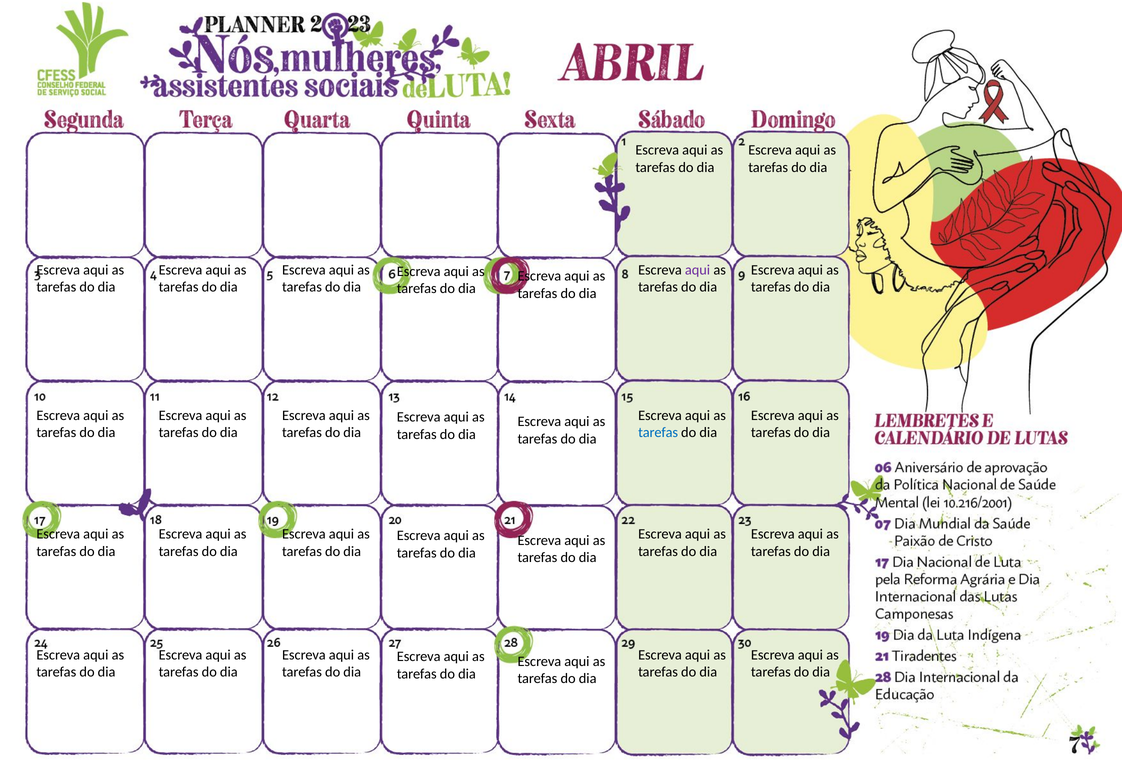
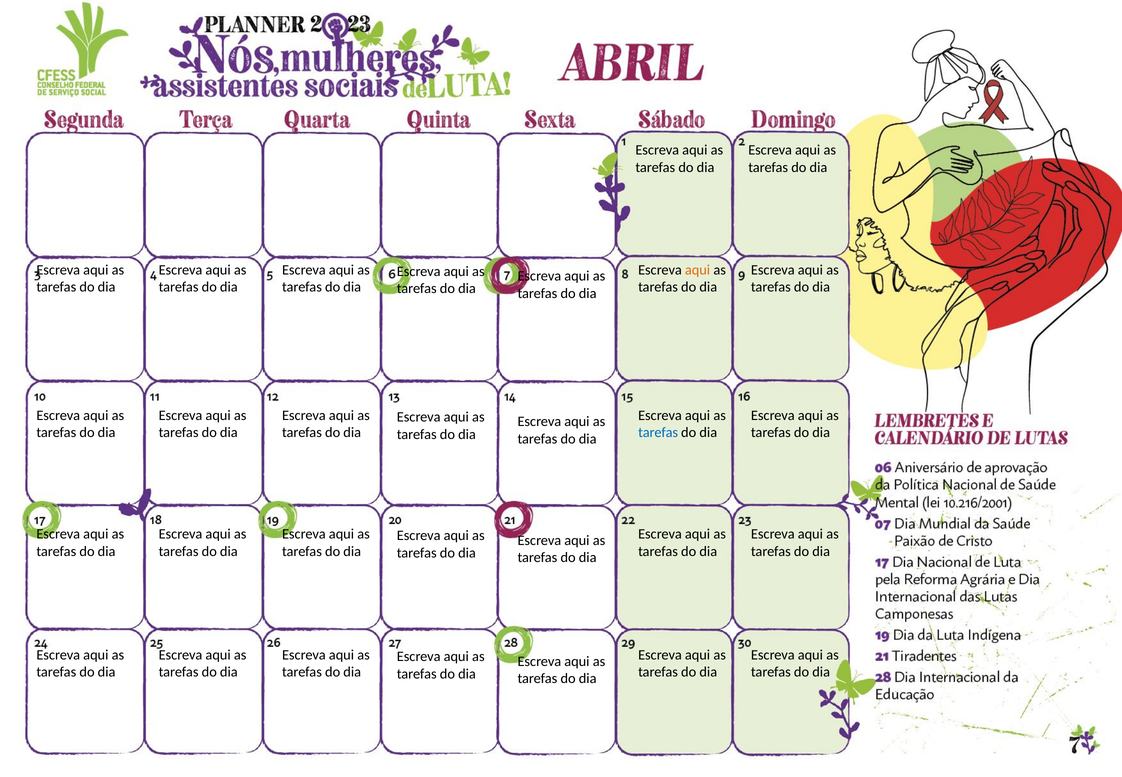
aqui at (698, 270) colour: purple -> orange
